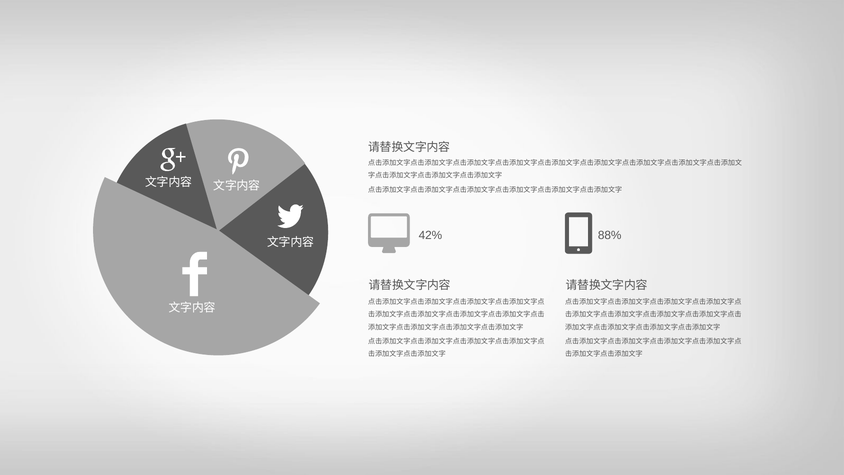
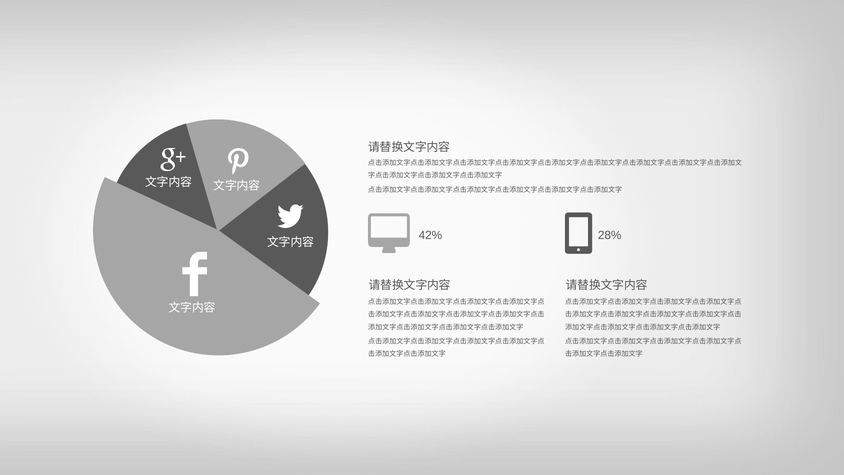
88%: 88% -> 28%
